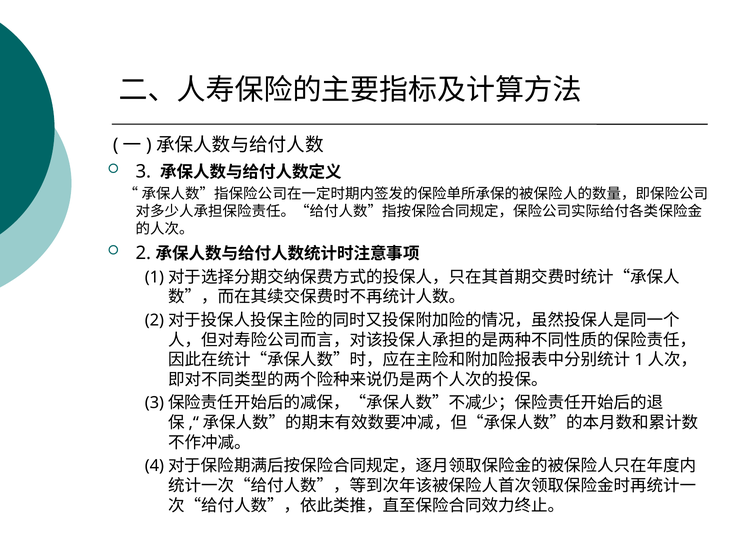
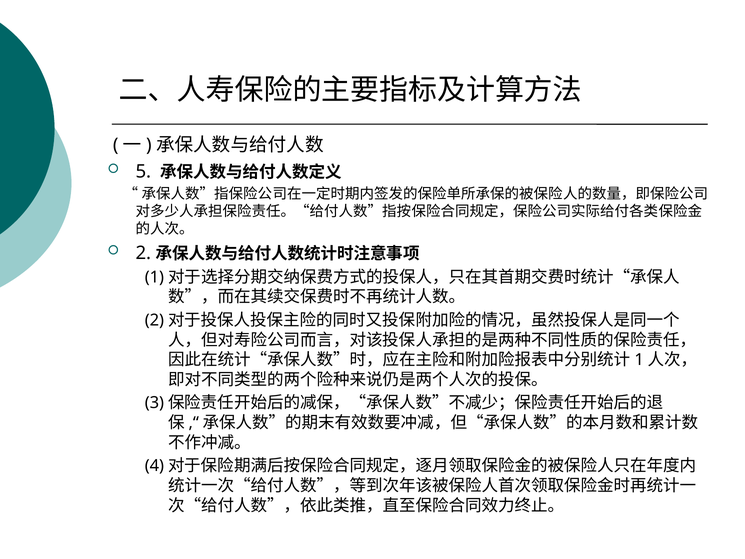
3: 3 -> 5
